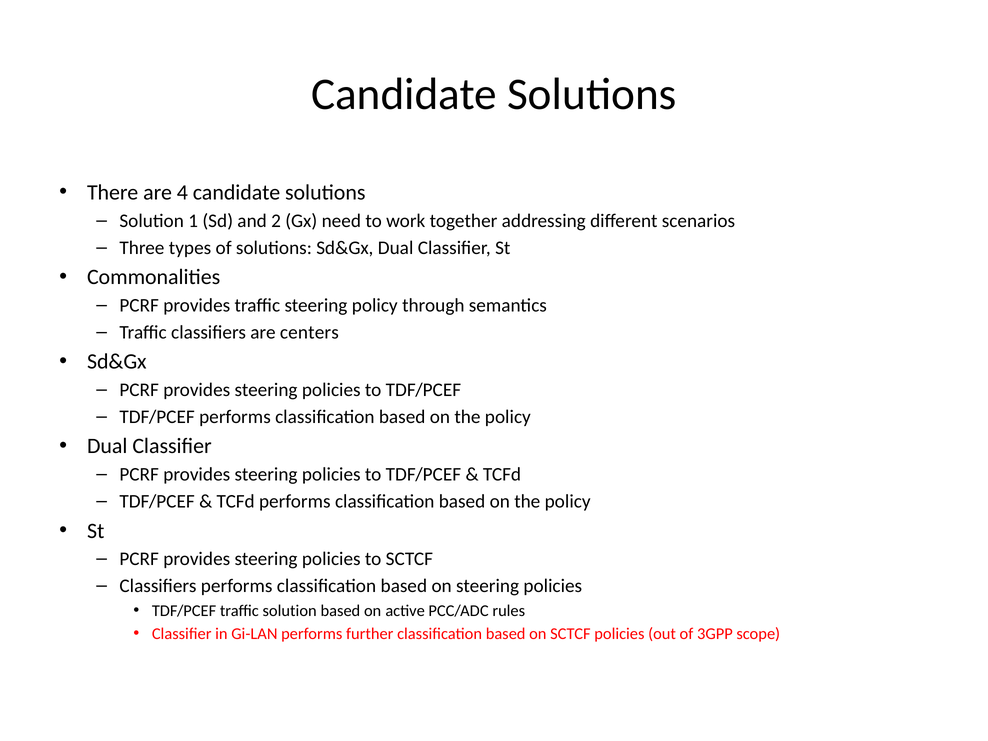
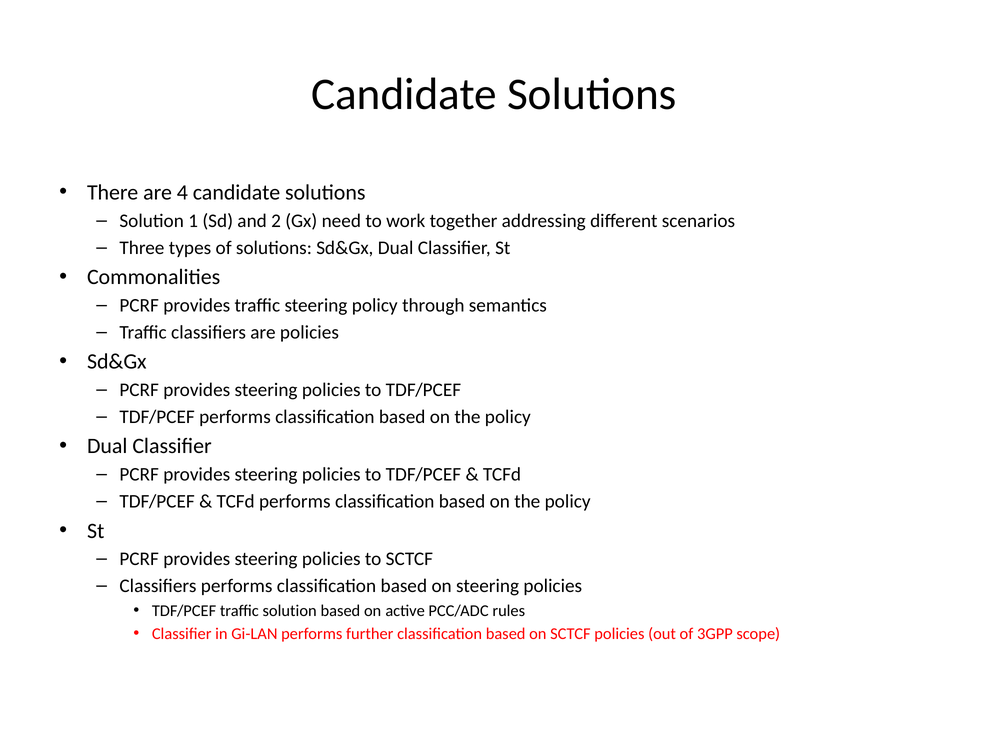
are centers: centers -> policies
